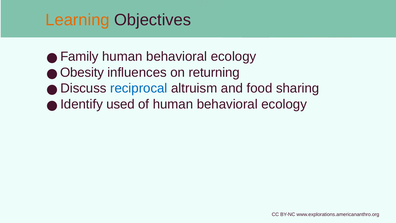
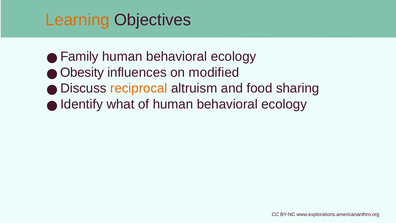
returning: returning -> modified
reciprocal colour: blue -> orange
used: used -> what
